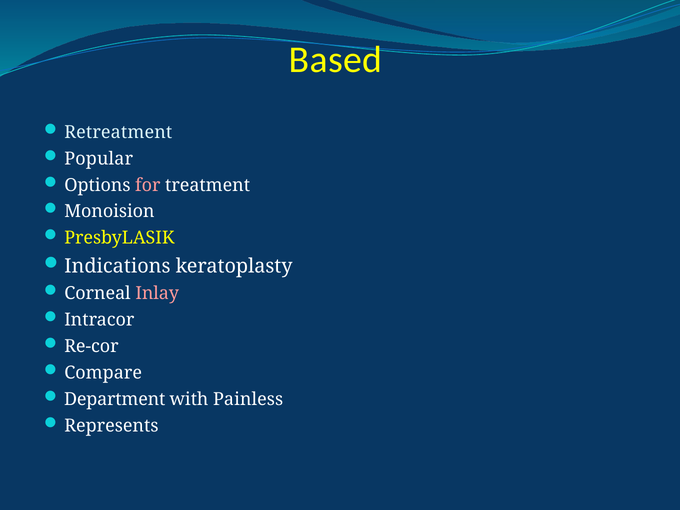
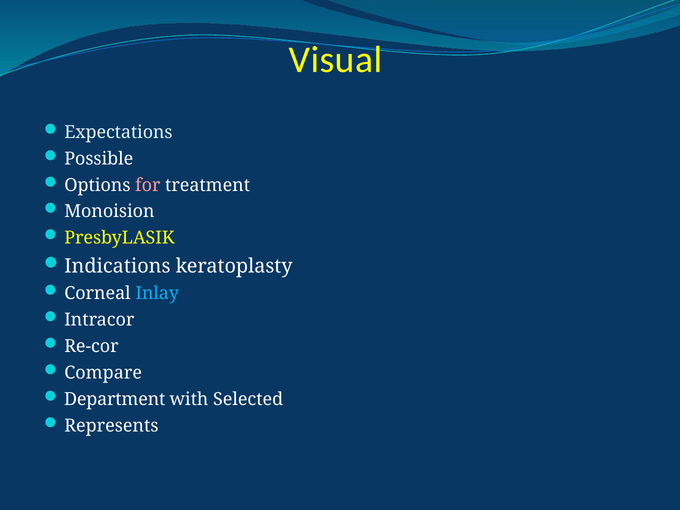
Based: Based -> Visual
Retreatment: Retreatment -> Expectations
Popular: Popular -> Possible
Inlay colour: pink -> light blue
Painless: Painless -> Selected
